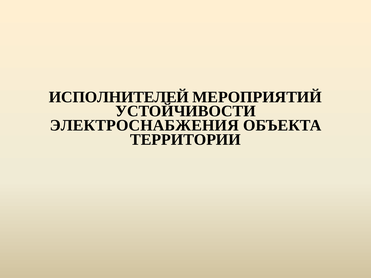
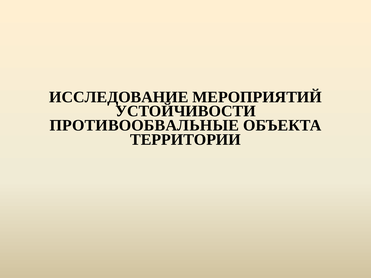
ИСПОЛНИТЕЛЕЙ: ИСПОЛНИТЕЛЕЙ -> ИССЛЕДОВАНИЕ
ЭЛЕКТРОСНАБЖЕНИЯ: ЭЛЕКТРОСНАБЖЕНИЯ -> ПРОТИВООБВАЛЬНЫЕ
